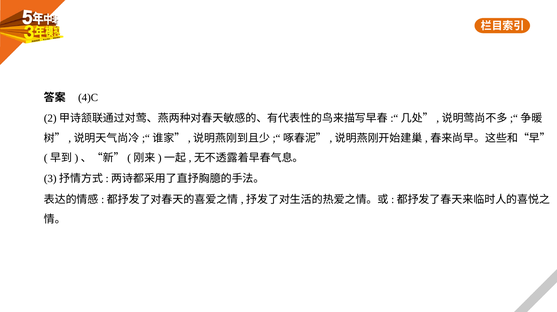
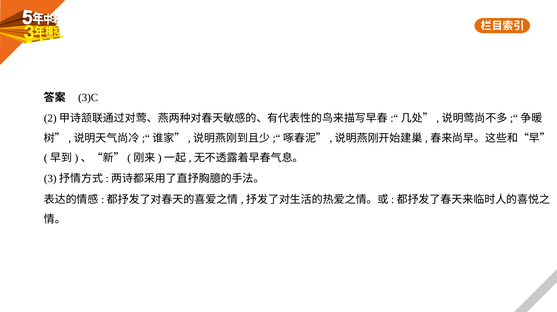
4)C: 4)C -> 3)C
